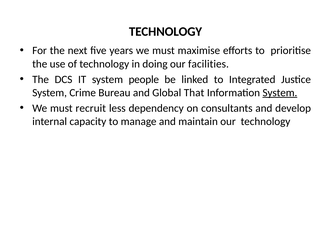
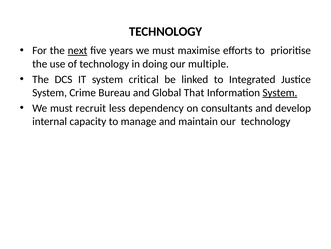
next underline: none -> present
facilities: facilities -> multiple
people: people -> critical
